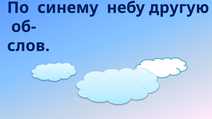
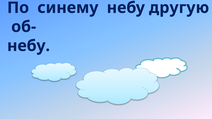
слов at (28, 46): слов -> небу
